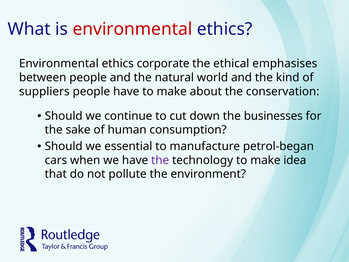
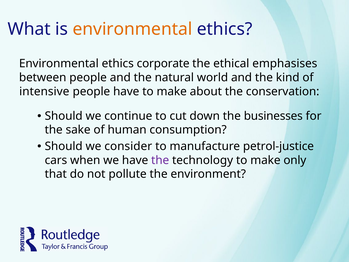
environmental at (132, 29) colour: red -> orange
suppliers: suppliers -> intensive
essential: essential -> consider
petrol-began: petrol-began -> petrol-justice
idea: idea -> only
